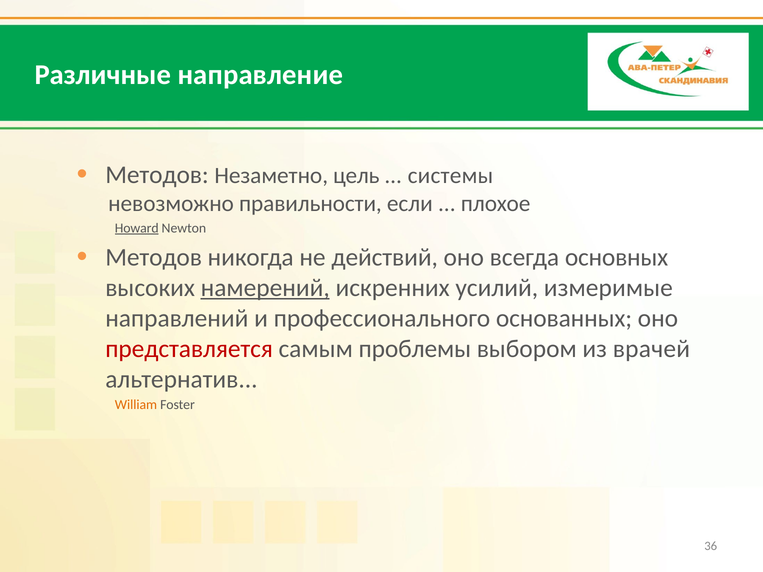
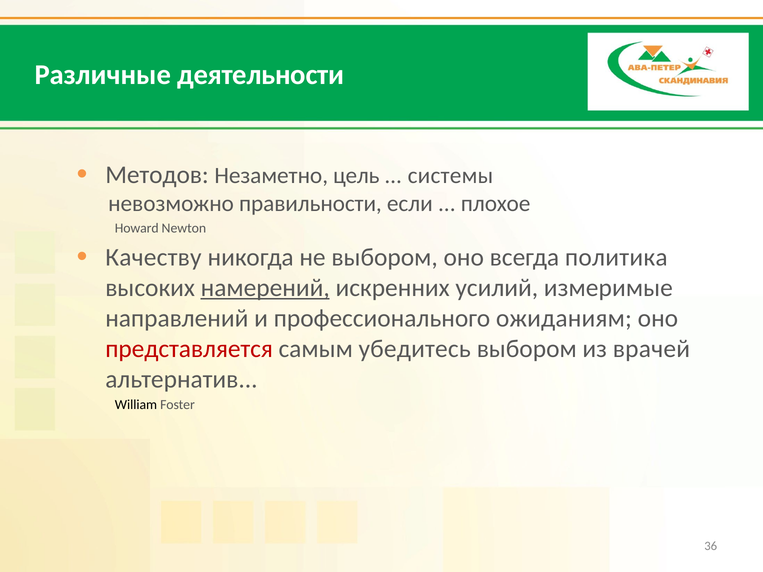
направление: направление -> деятельности
Howard underline: present -> none
Методов at (154, 258): Методов -> Качеству
не действий: действий -> выбором
основных: основных -> политика
основанных: основанных -> ожиданиям
проблемы: проблемы -> убедитесь
William colour: orange -> black
